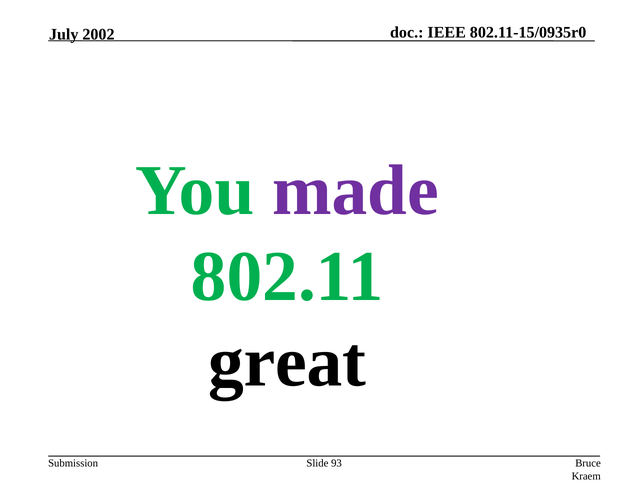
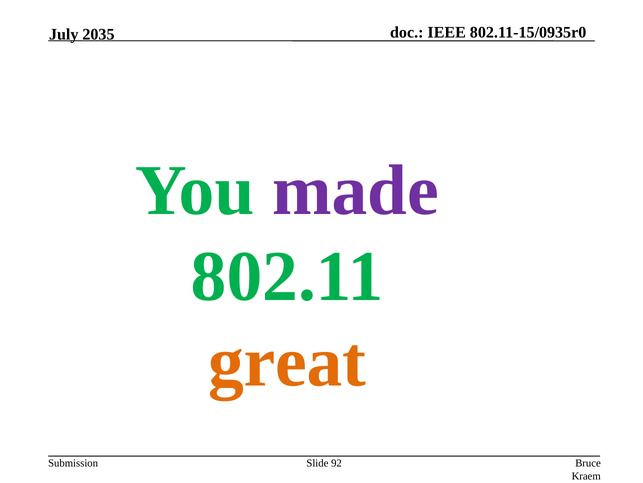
2002: 2002 -> 2035
great colour: black -> orange
93: 93 -> 92
